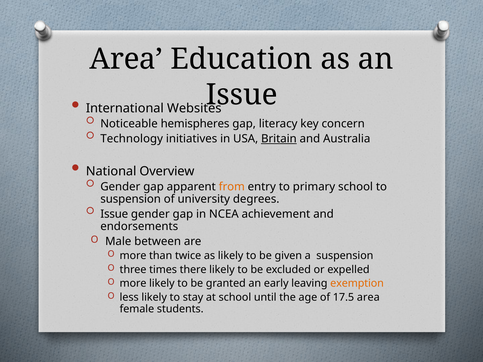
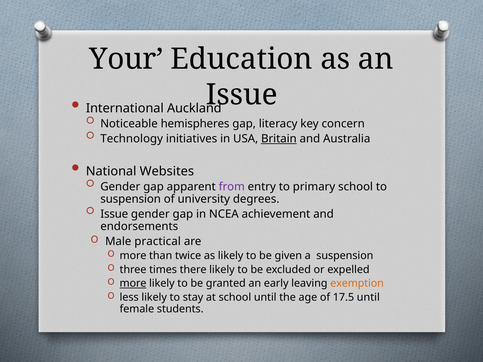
Area at (126, 59): Area -> Your
Websites: Websites -> Auckland
Overview: Overview -> Websites
from colour: orange -> purple
between: between -> practical
more at (133, 284) underline: none -> present
17.5 area: area -> until
